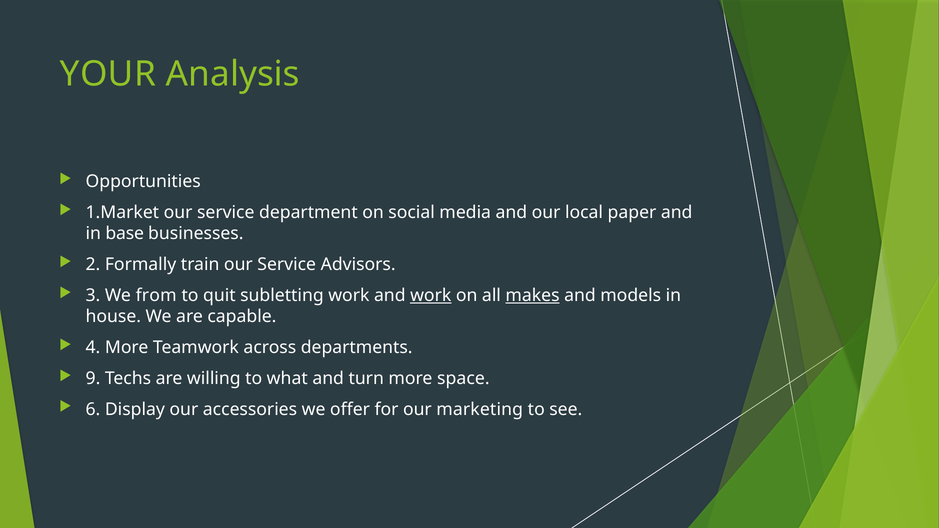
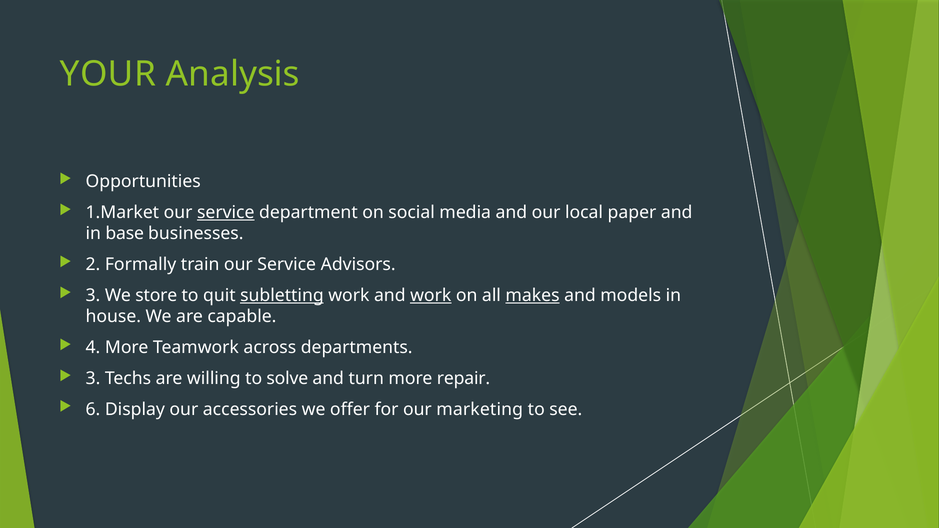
service at (226, 213) underline: none -> present
from: from -> store
subletting underline: none -> present
9 at (93, 379): 9 -> 3
what: what -> solve
space: space -> repair
